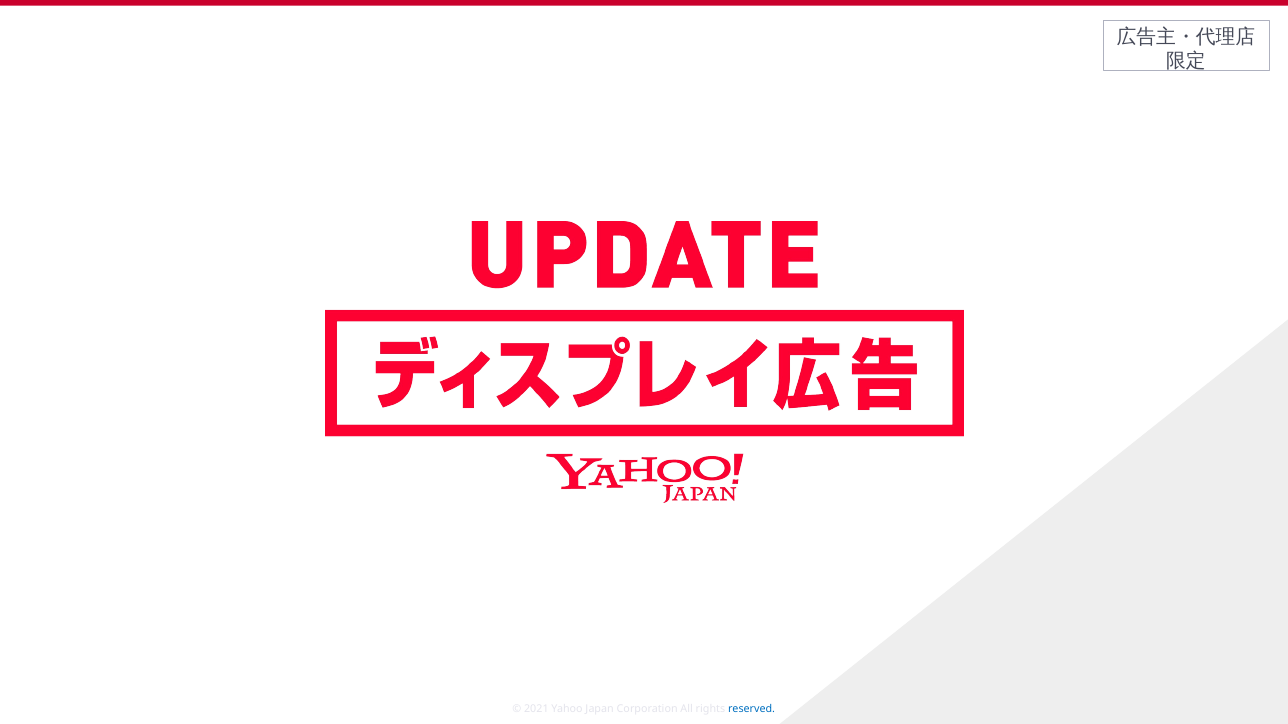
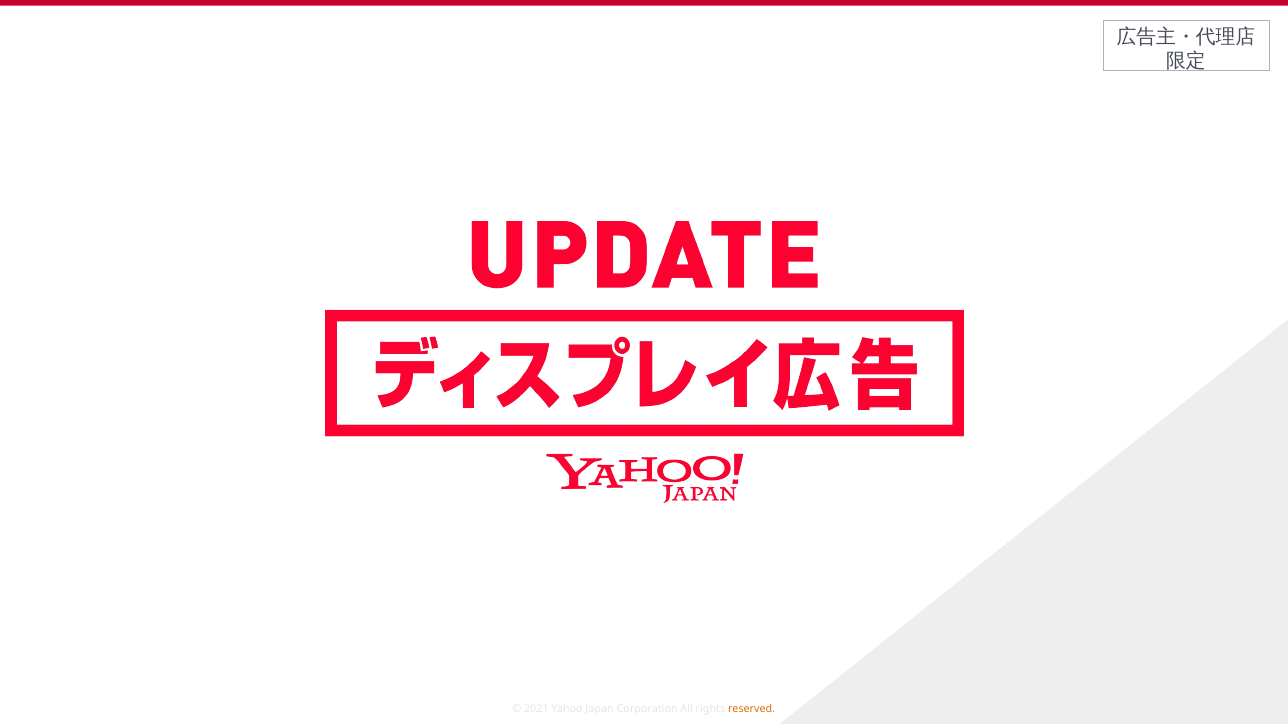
reserved colour: blue -> orange
